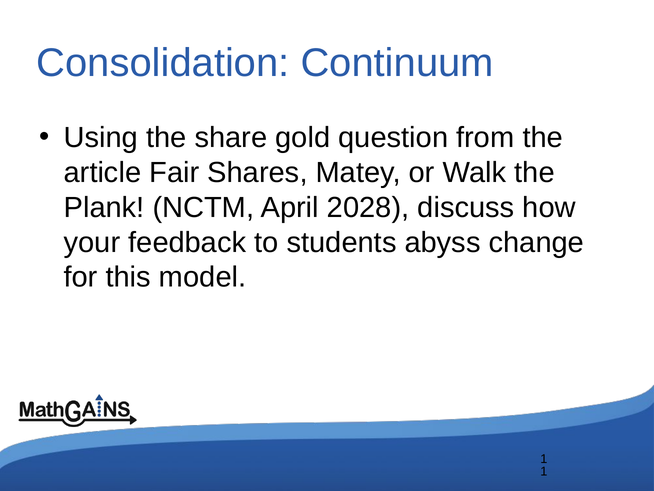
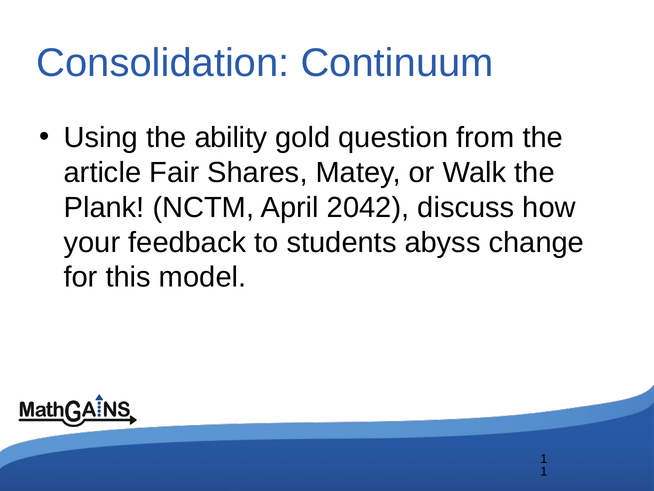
share: share -> ability
2028: 2028 -> 2042
